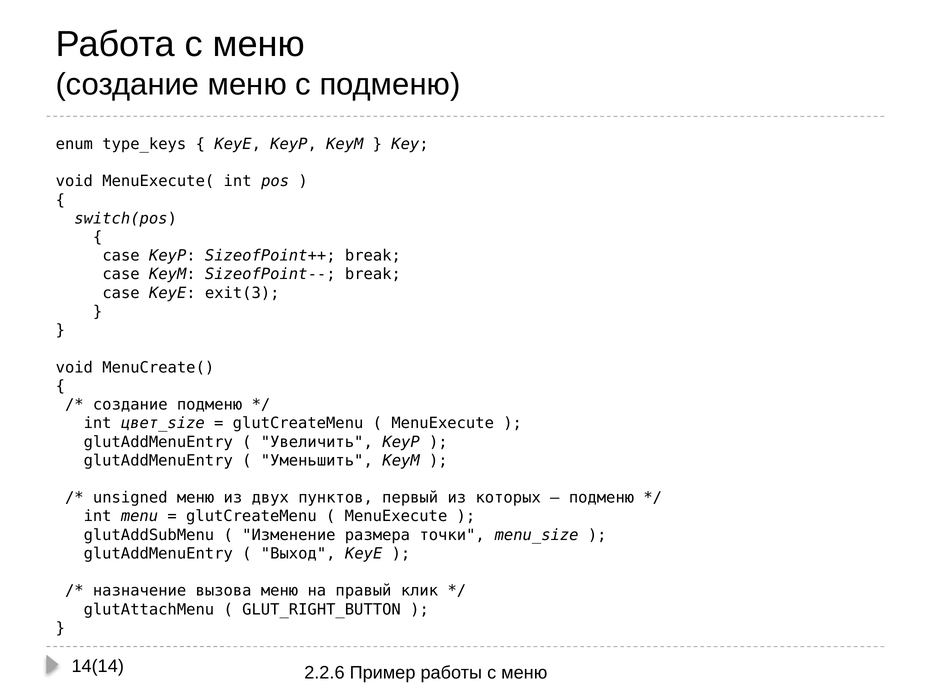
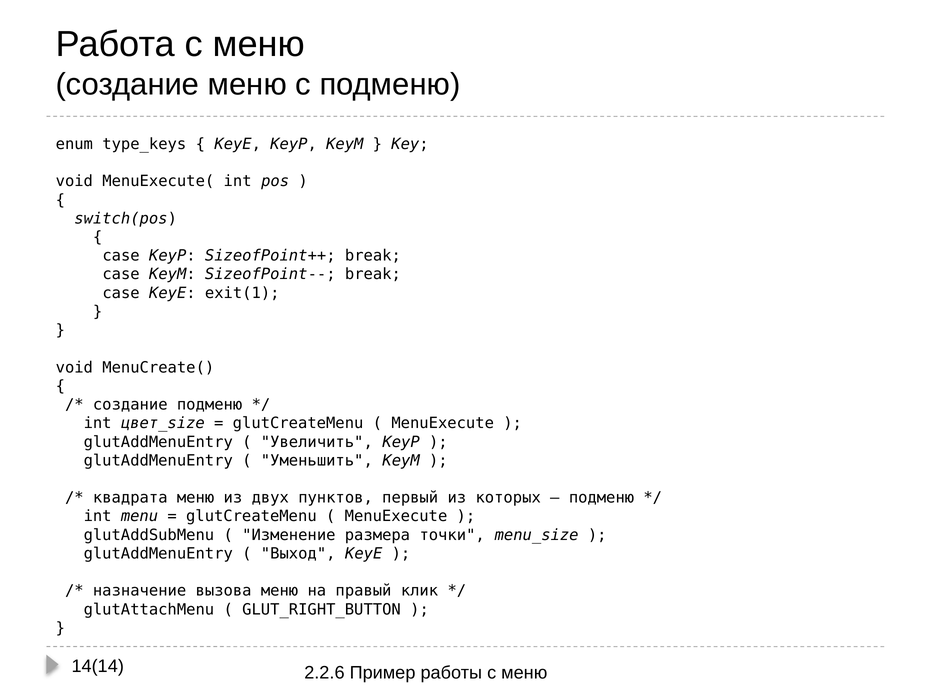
exit(3: exit(3 -> exit(1
unsigned: unsigned -> квадрата
